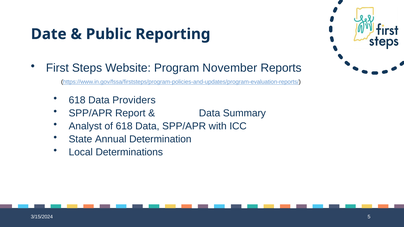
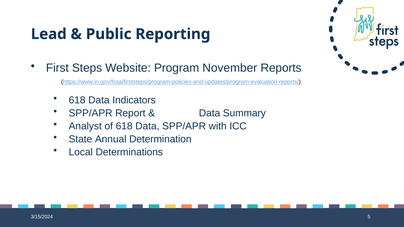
Date: Date -> Lead
Providers: Providers -> Indicators
